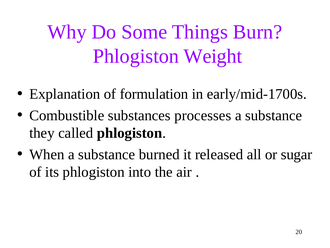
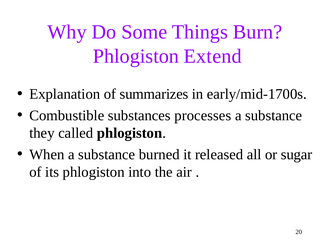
Weight: Weight -> Extend
formulation: formulation -> summarizes
